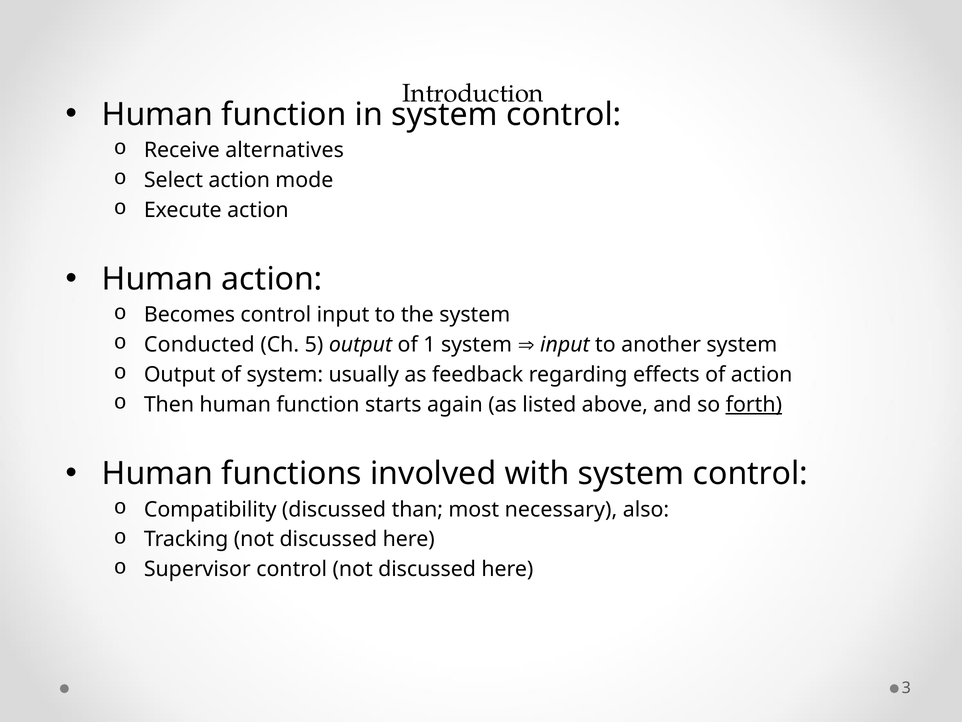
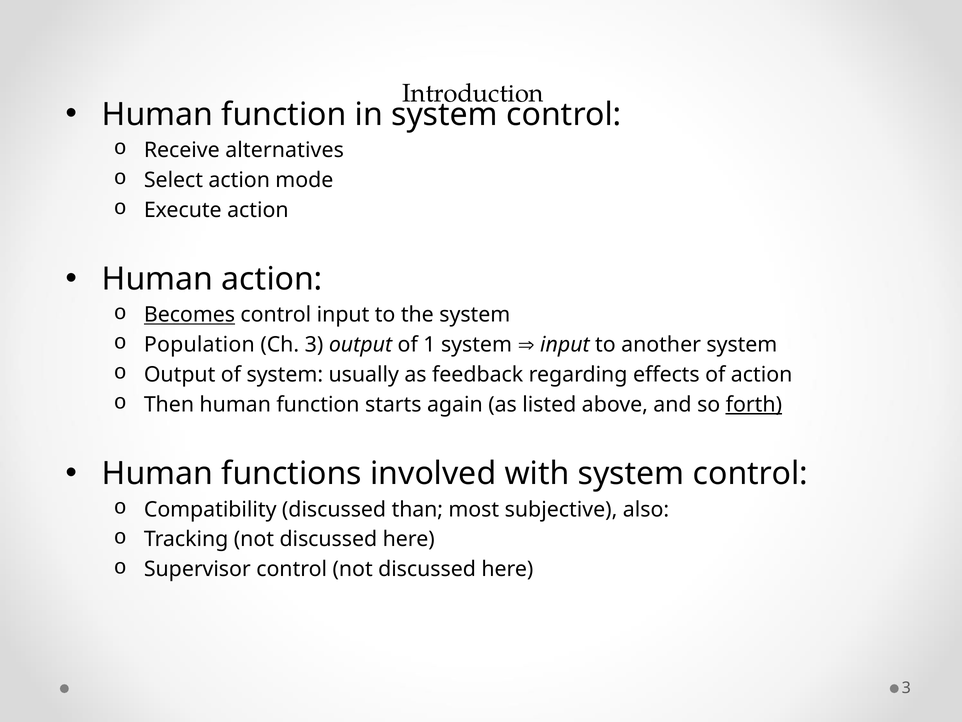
Becomes underline: none -> present
Conducted: Conducted -> Population
Ch 5: 5 -> 3
necessary: necessary -> subjective
